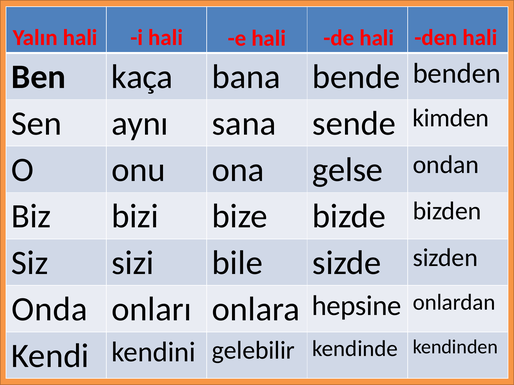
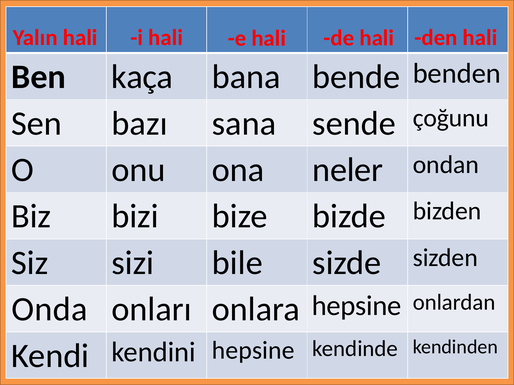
aynı: aynı -> bazı
kimden: kimden -> çoğunu
gelse: gelse -> neler
kendini gelebilir: gelebilir -> hepsine
